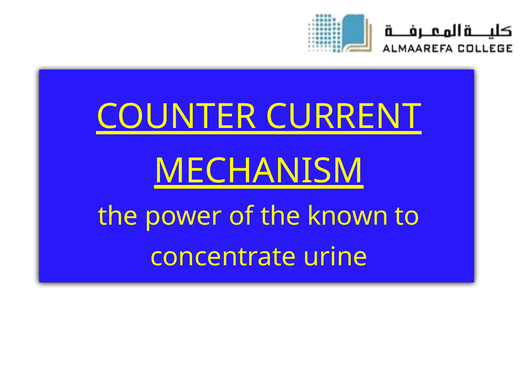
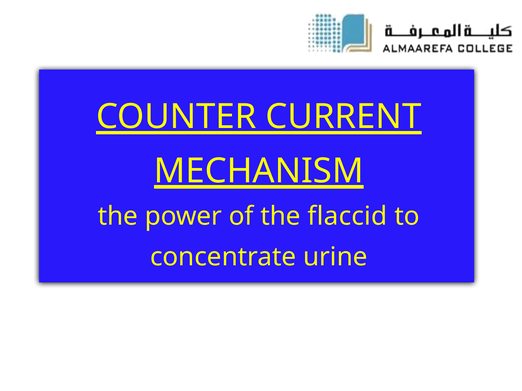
known: known -> flaccid
